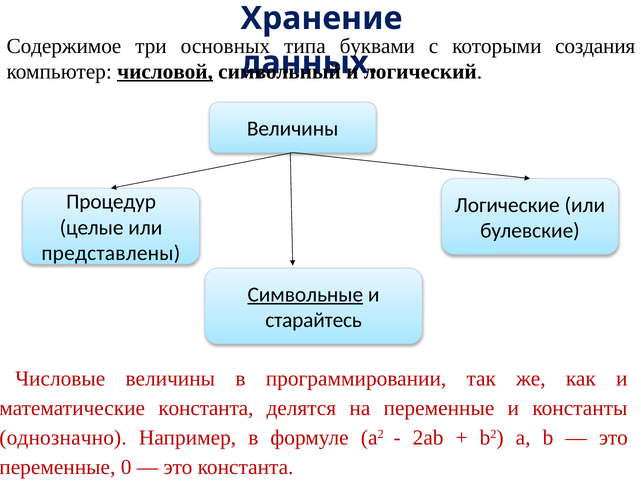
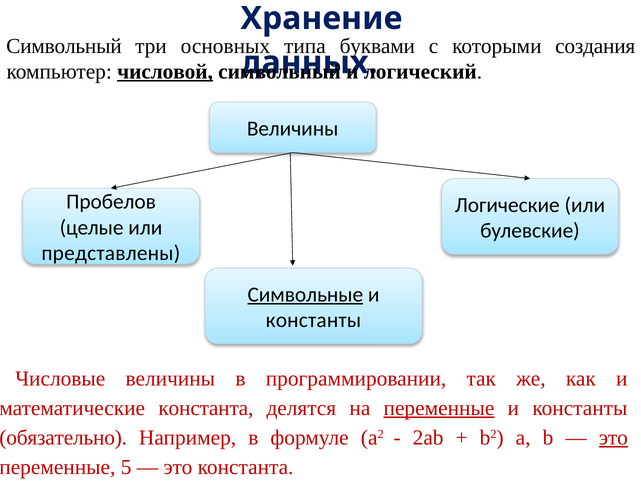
Содержимое at (64, 46): Содержимое -> Символьный
Процедур: Процедур -> Пробелов
старайтесь at (314, 320): старайтесь -> константы
переменные at (439, 408) underline: none -> present
однозначно: однозначно -> обязательно
это at (613, 437) underline: none -> present
0: 0 -> 5
